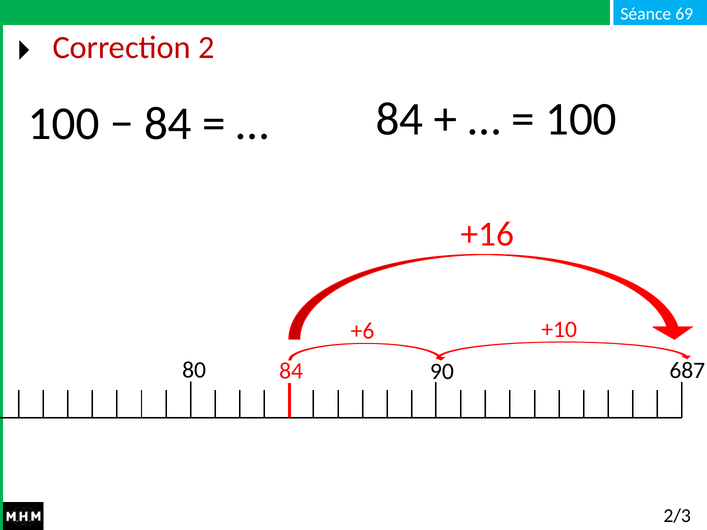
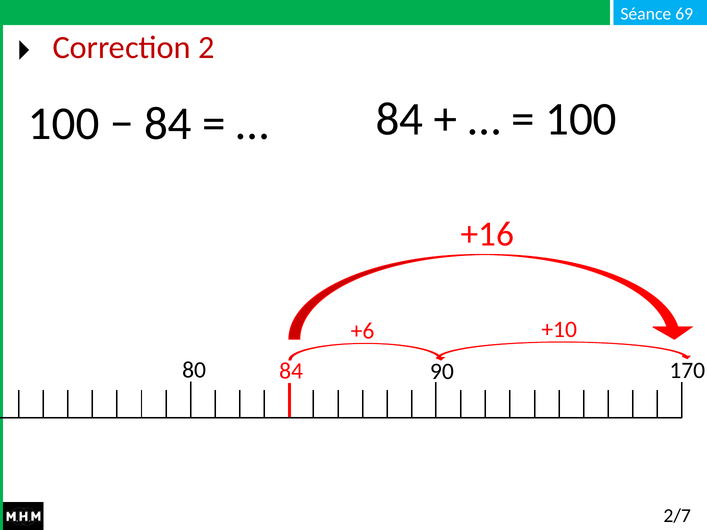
687: 687 -> 170
2/3: 2/3 -> 2/7
